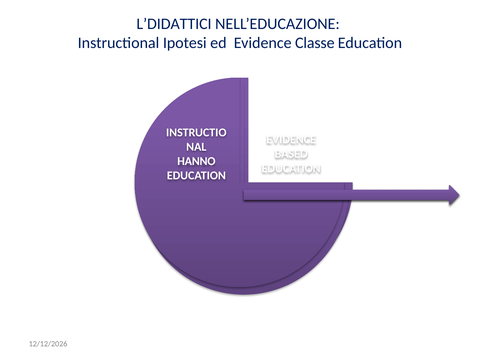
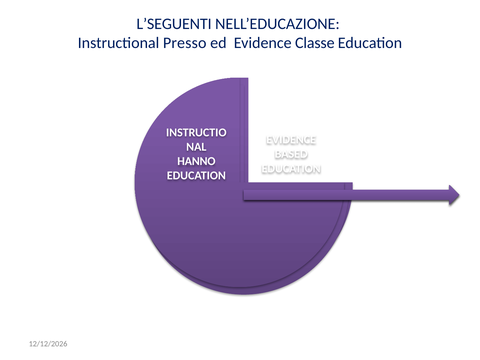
L’DIDATTICI: L’DIDATTICI -> L’SEGUENTI
Ipotesi: Ipotesi -> Presso
